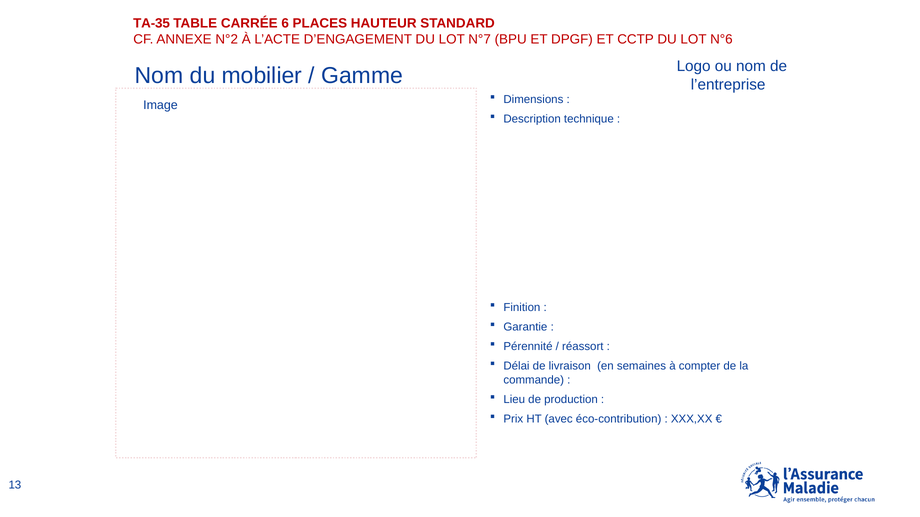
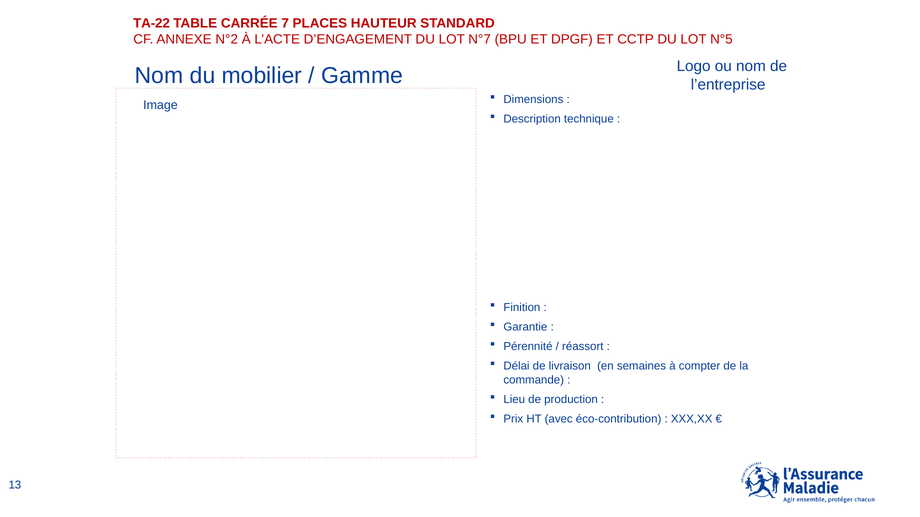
TA-35: TA-35 -> TA-22
6: 6 -> 7
N°6: N°6 -> N°5
